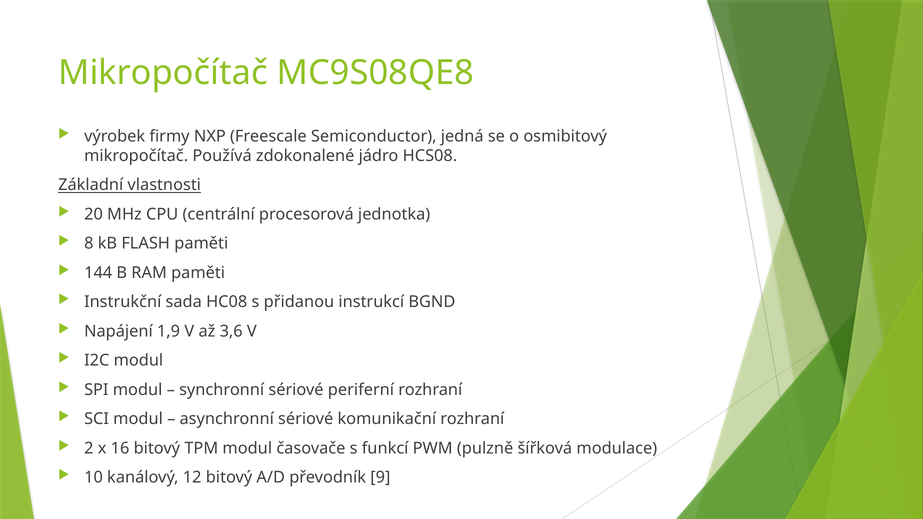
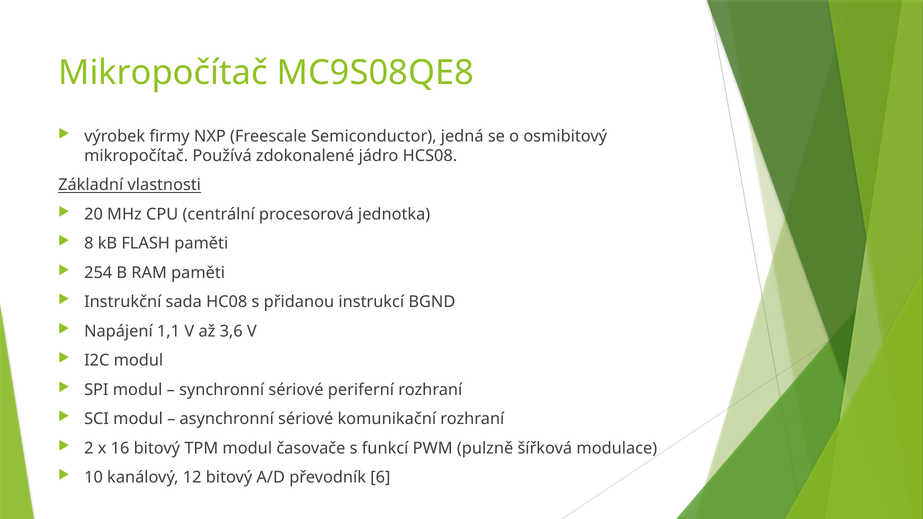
144: 144 -> 254
1,9: 1,9 -> 1,1
9: 9 -> 6
